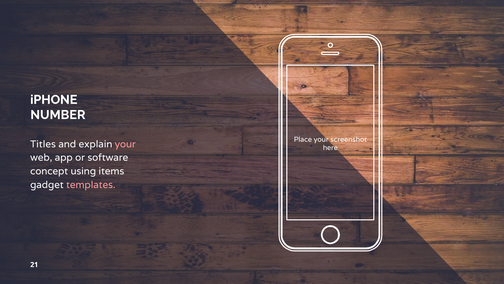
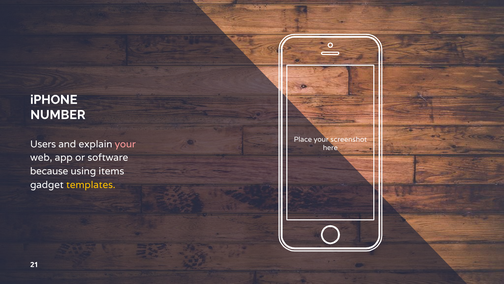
Titles: Titles -> Users
concept: concept -> because
templates colour: pink -> yellow
